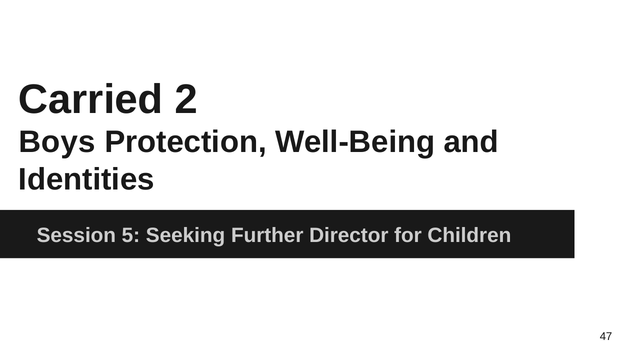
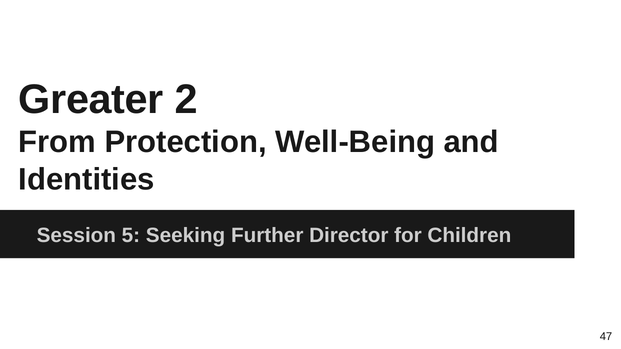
Carried: Carried -> Greater
Boys: Boys -> From
